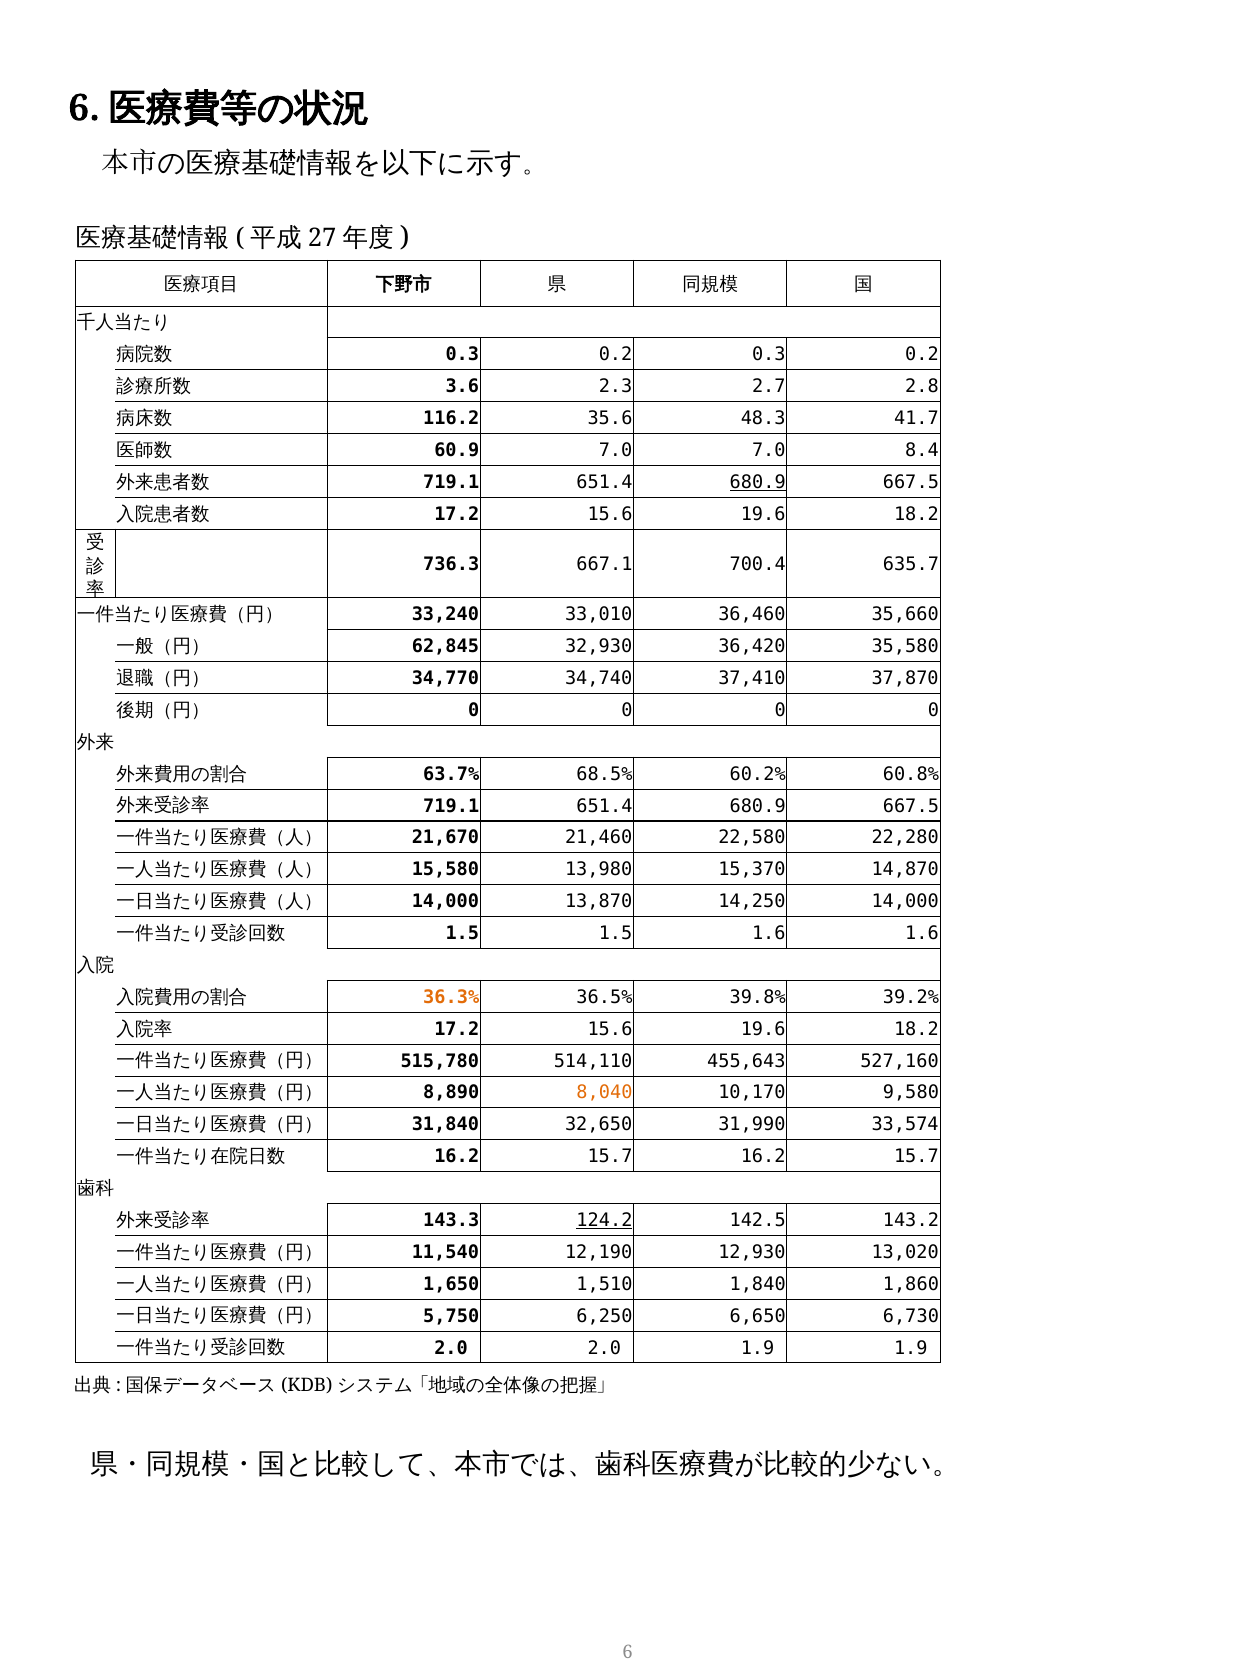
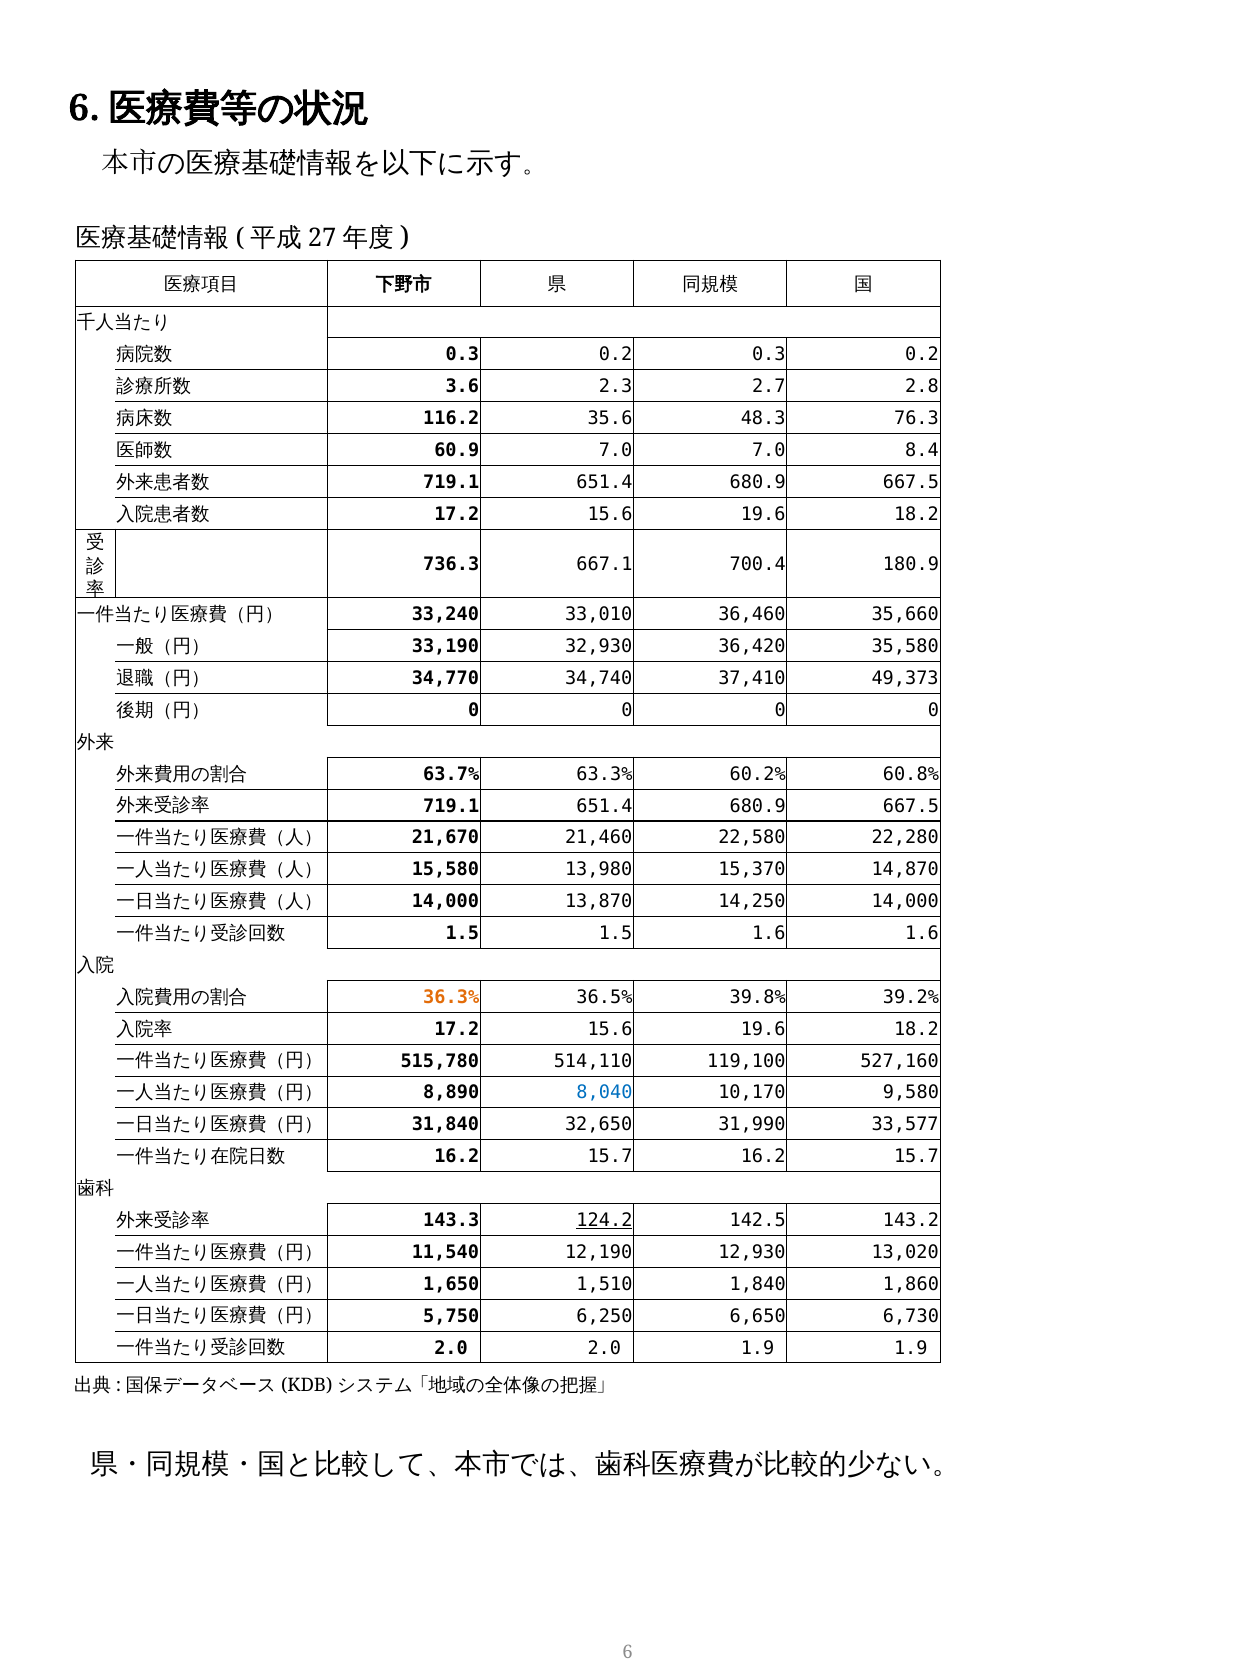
41.7: 41.7 -> 76.3
680.9 at (758, 482) underline: present -> none
635.7: 635.7 -> 180.9
62,845: 62,845 -> 33,190
37,870: 37,870 -> 49,373
68.5%: 68.5% -> 63.3%
455,643: 455,643 -> 119,100
8,040 colour: orange -> blue
33,574: 33,574 -> 33,577
